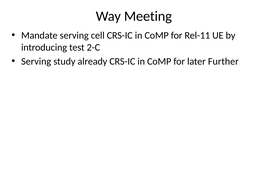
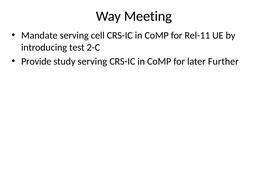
Serving at (36, 61): Serving -> Provide
study already: already -> serving
